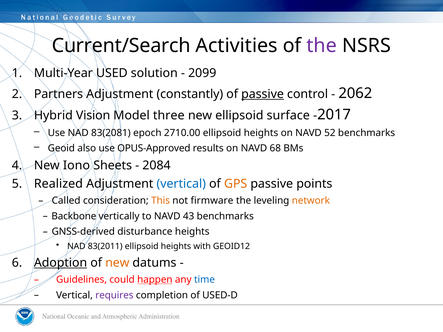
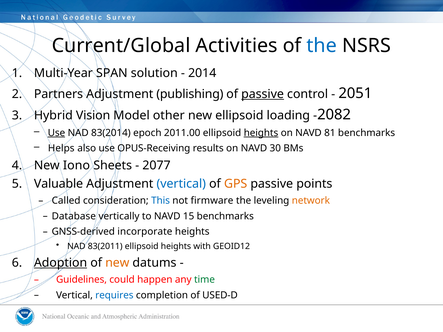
Current/Search: Current/Search -> Current/Global
the at (322, 46) colour: purple -> blue
USED: USED -> SPAN
2099: 2099 -> 2014
constantly: constantly -> publishing
2062: 2062 -> 2051
three: three -> other
surface: surface -> loading
2017: 2017 -> 2082
Use at (56, 133) underline: none -> present
83(2081: 83(2081 -> 83(2014
2710.00: 2710.00 -> 2011.00
heights at (261, 133) underline: none -> present
52: 52 -> 81
Geoid: Geoid -> Helps
OPUS-Approved: OPUS-Approved -> OPUS-Receiving
68: 68 -> 30
2084: 2084 -> 2077
Realized: Realized -> Valuable
This colour: orange -> blue
Backbone: Backbone -> Database
43: 43 -> 15
disturbance: disturbance -> incorporate
happen underline: present -> none
time colour: blue -> green
requires colour: purple -> blue
